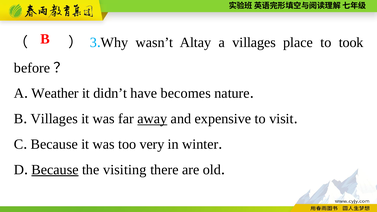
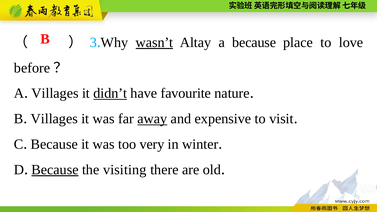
wasn’t underline: none -> present
a villages: villages -> because
took: took -> love
Weather at (55, 93): Weather -> Villages
didn’t underline: none -> present
becomes: becomes -> favourite
